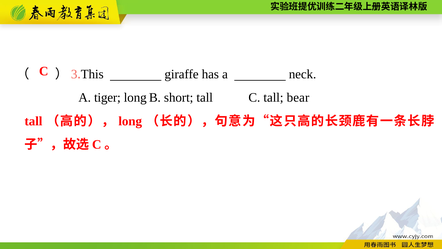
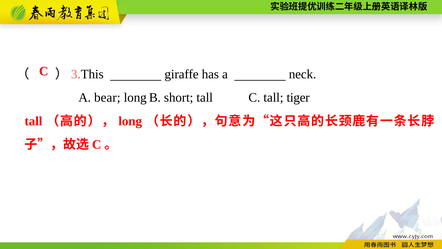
tiger: tiger -> bear
bear: bear -> tiger
